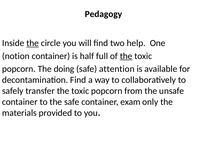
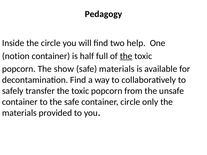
the at (33, 43) underline: present -> none
doing: doing -> show
safe attention: attention -> materials
container exam: exam -> circle
